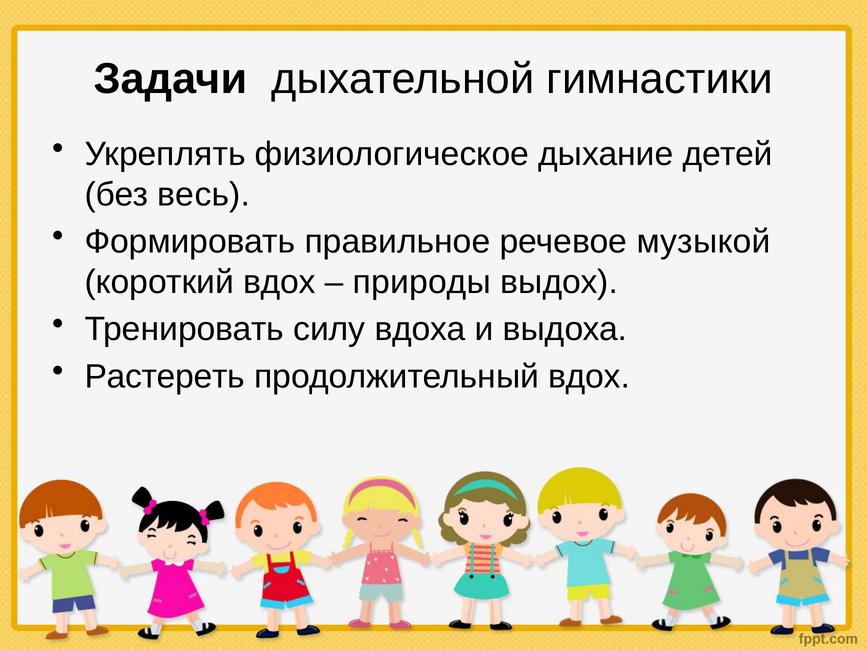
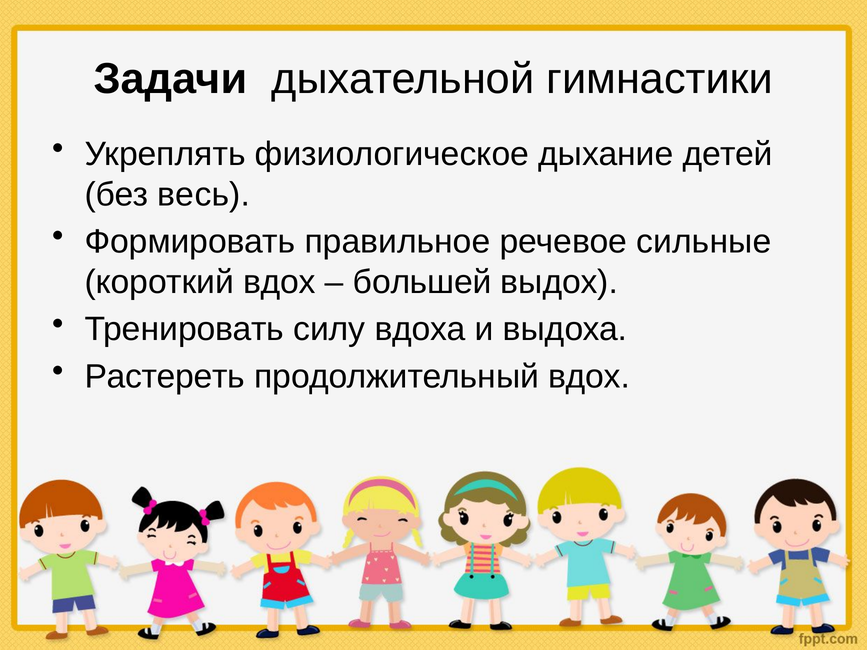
музыкой: музыкой -> сильные
природы: природы -> большей
